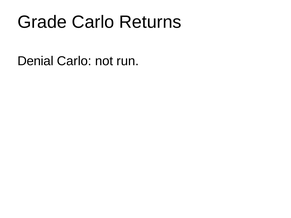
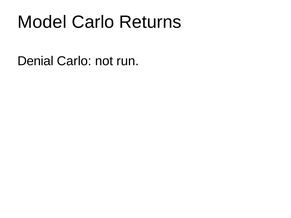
Grade: Grade -> Model
